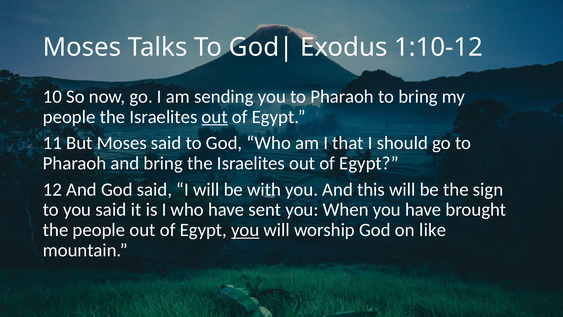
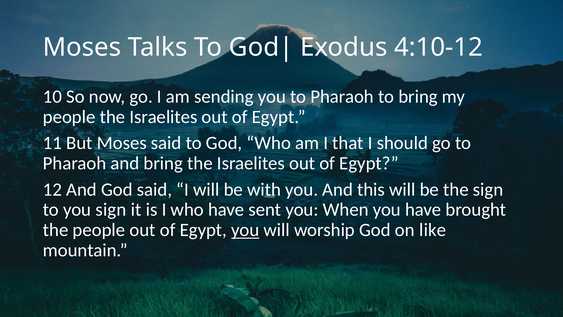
1:10-12: 1:10-12 -> 4:10-12
out at (215, 117) underline: present -> none
you said: said -> sign
